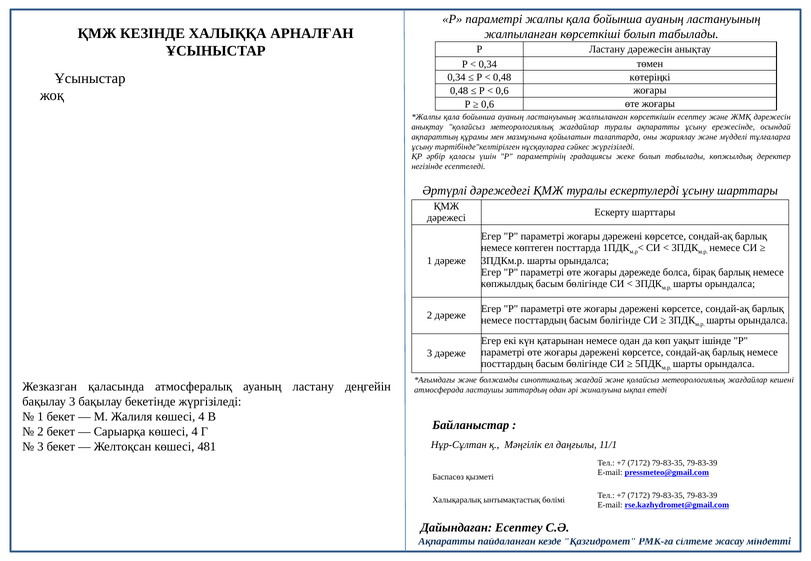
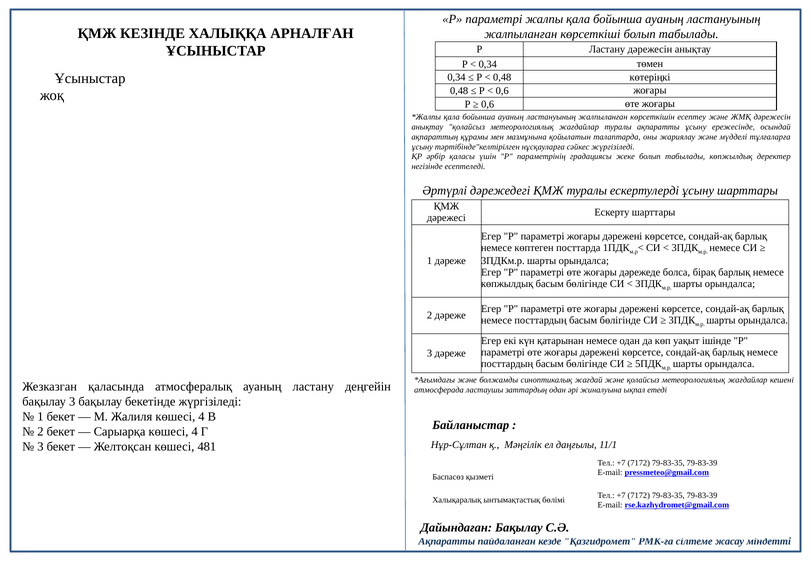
Дайындаған Есептеу: Есептеу -> Бақылау
